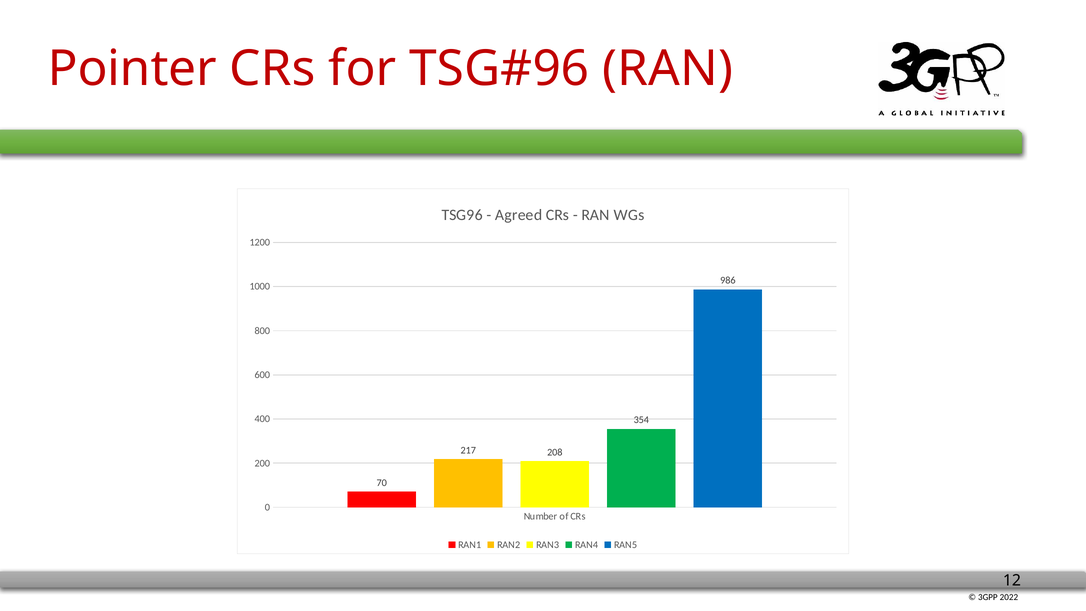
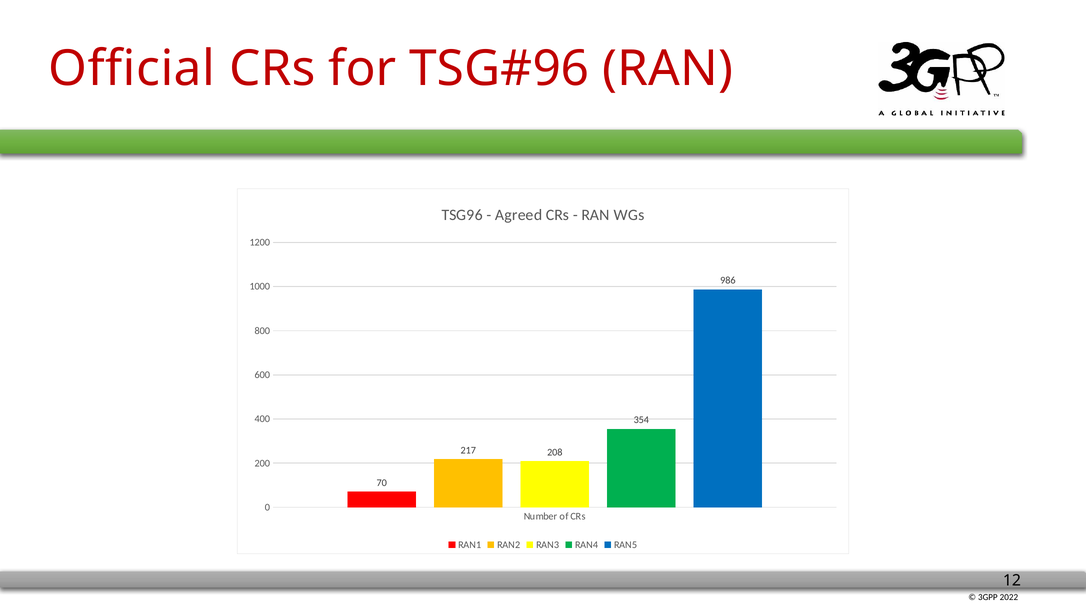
Pointer: Pointer -> Official
